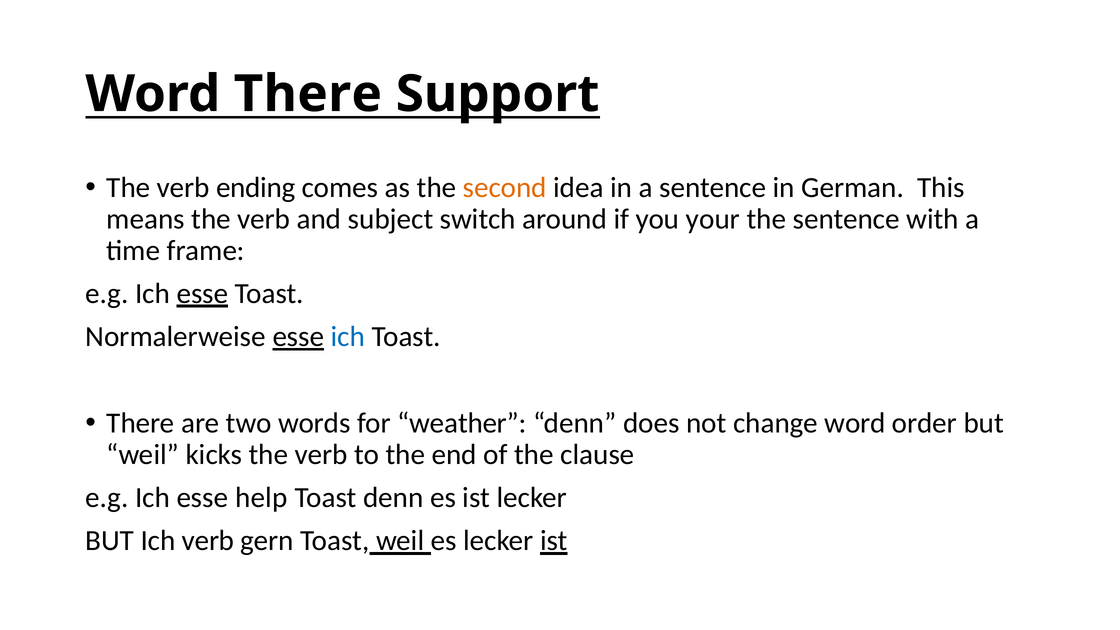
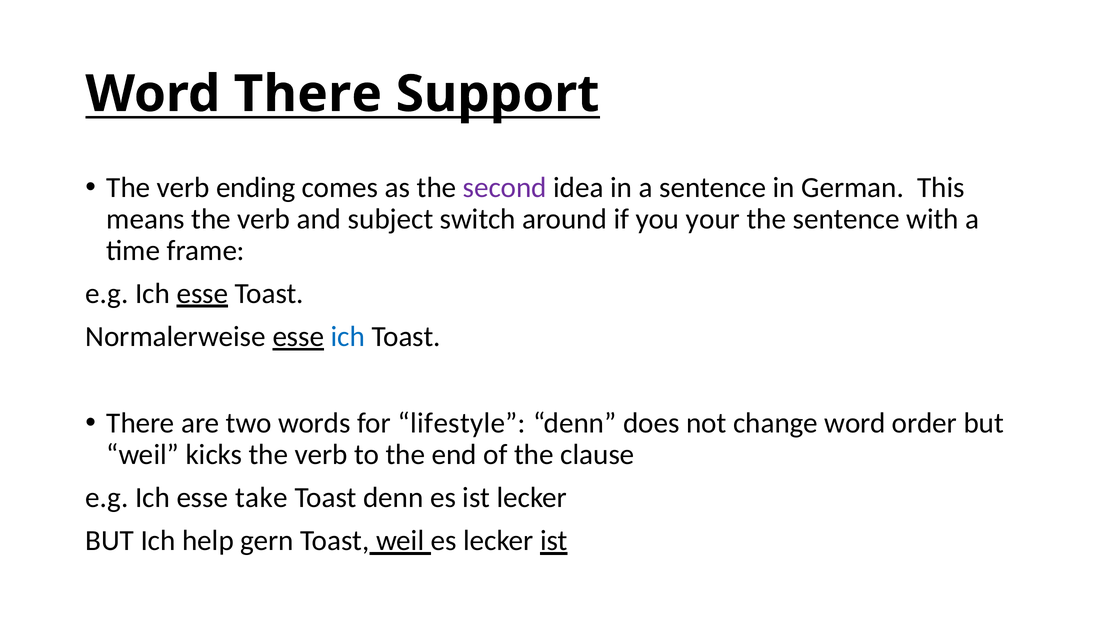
second colour: orange -> purple
weather: weather -> lifestyle
help: help -> take
Ich verb: verb -> help
